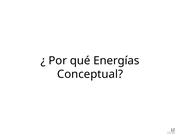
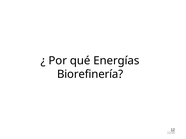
Conceptual: Conceptual -> Biorefinería
